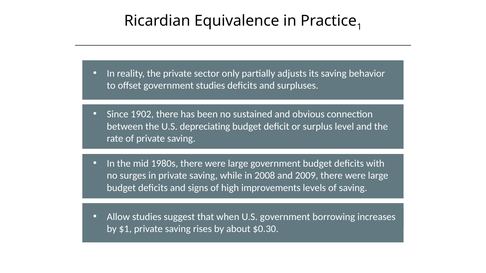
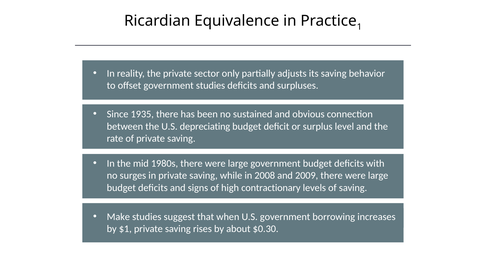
1902: 1902 -> 1935
improvements: improvements -> contractionary
Allow: Allow -> Make
